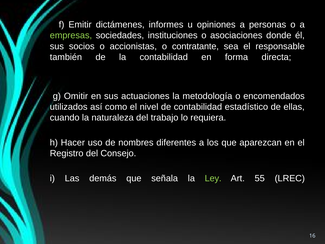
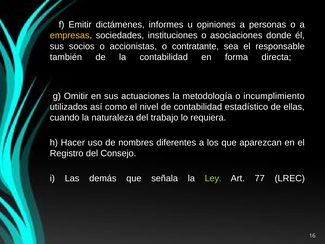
empresas colour: light green -> yellow
encomendados: encomendados -> incumplimiento
55: 55 -> 77
